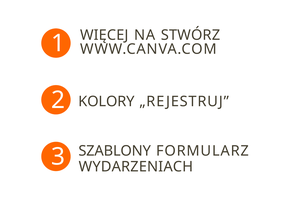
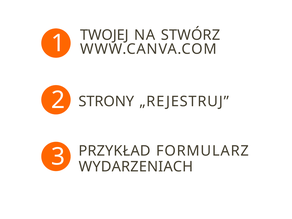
WIĘCEJ: WIĘCEJ -> TWOJEJ
KOLORY: KOLORY -> STRONY
SZABLONY: SZABLONY -> PRZYKŁAD
